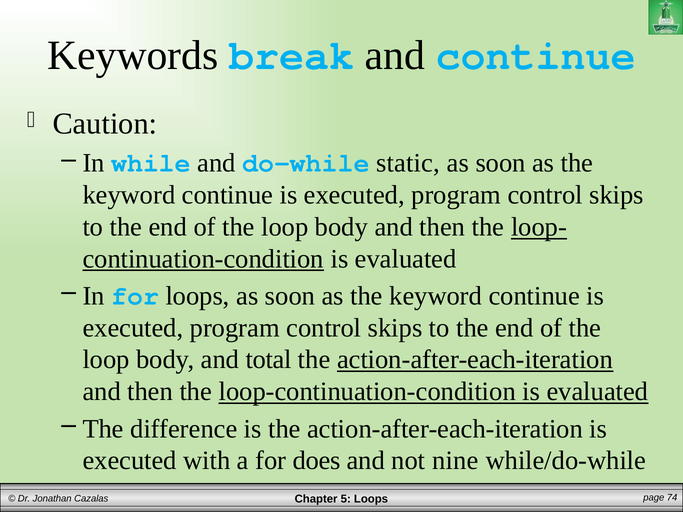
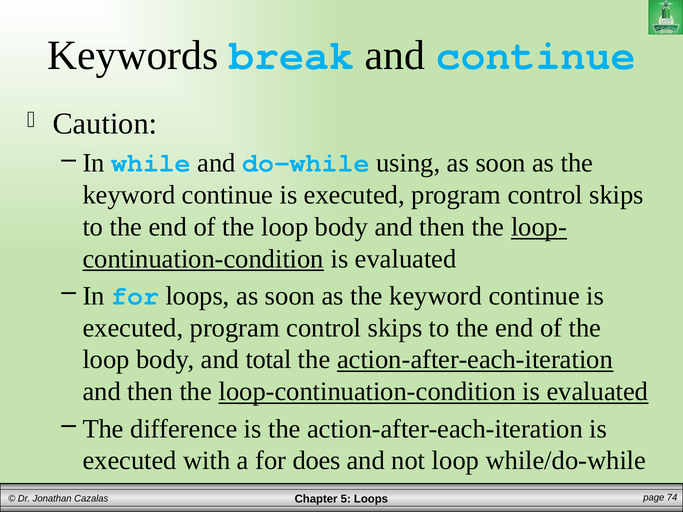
static: static -> using
not nine: nine -> loop
